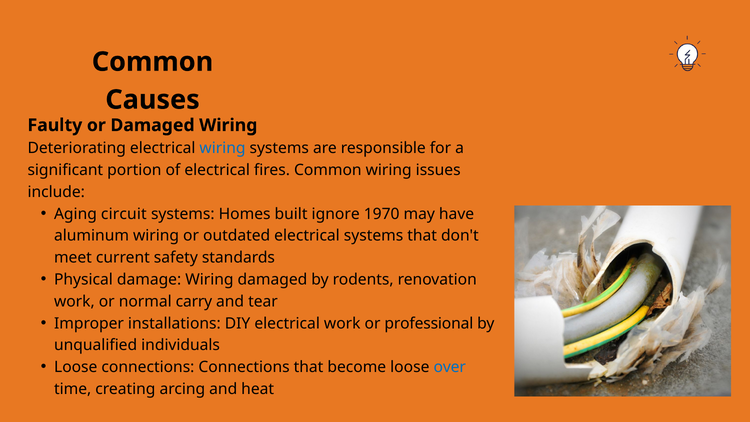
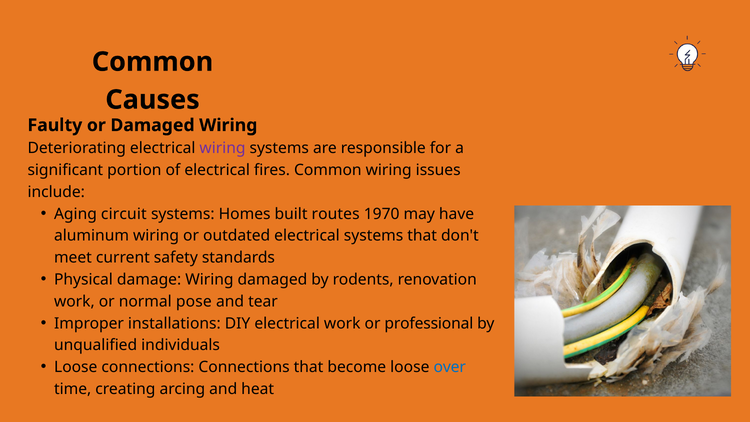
wiring at (223, 148) colour: blue -> purple
ignore: ignore -> routes
carry: carry -> pose
